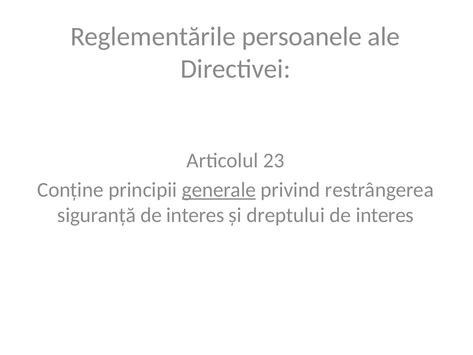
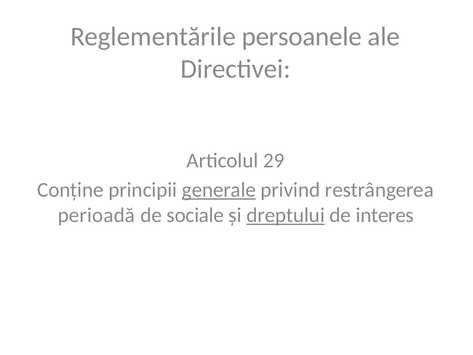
23: 23 -> 29
siguranță: siguranță -> perioadă
interes at (195, 215): interes -> sociale
dreptului underline: none -> present
